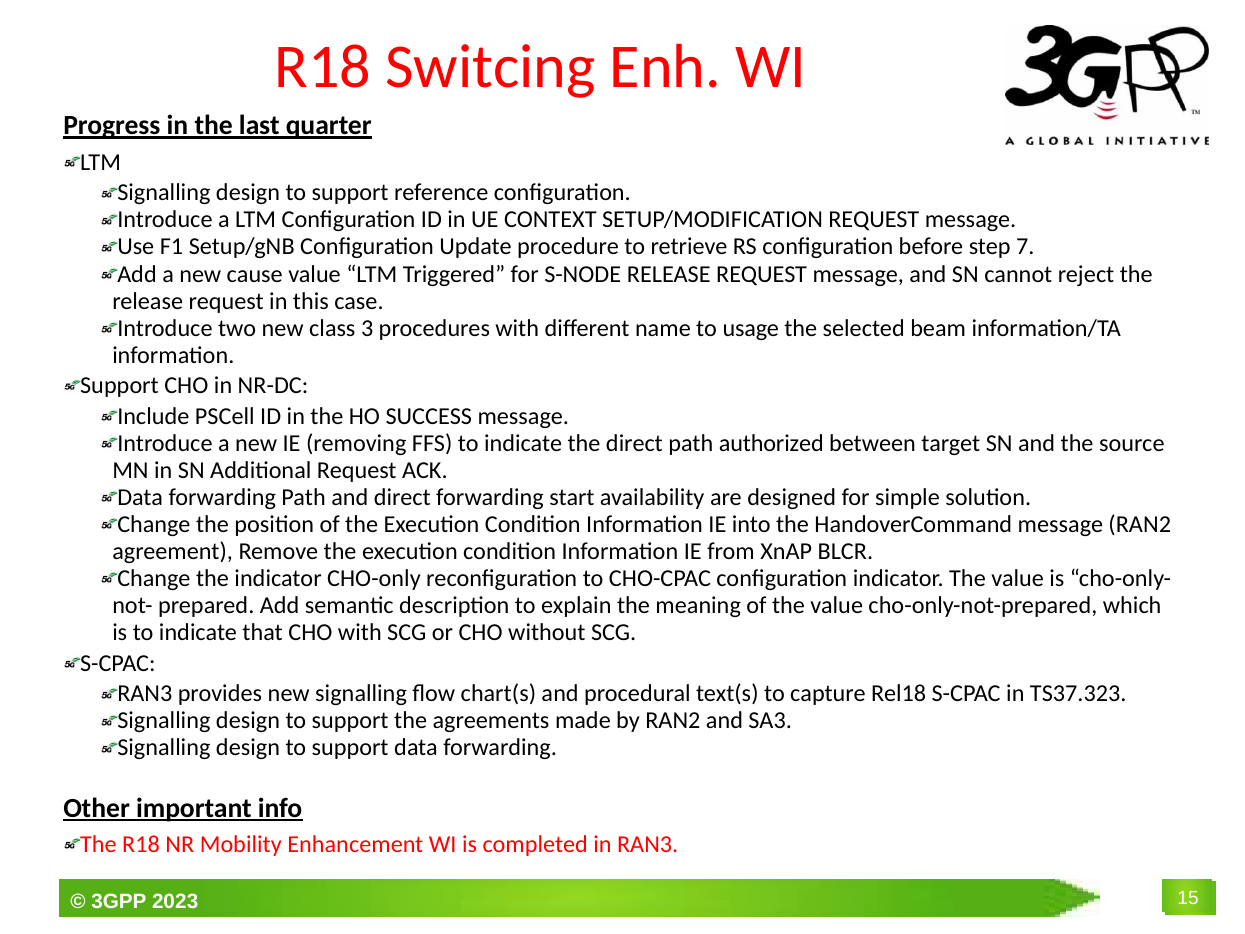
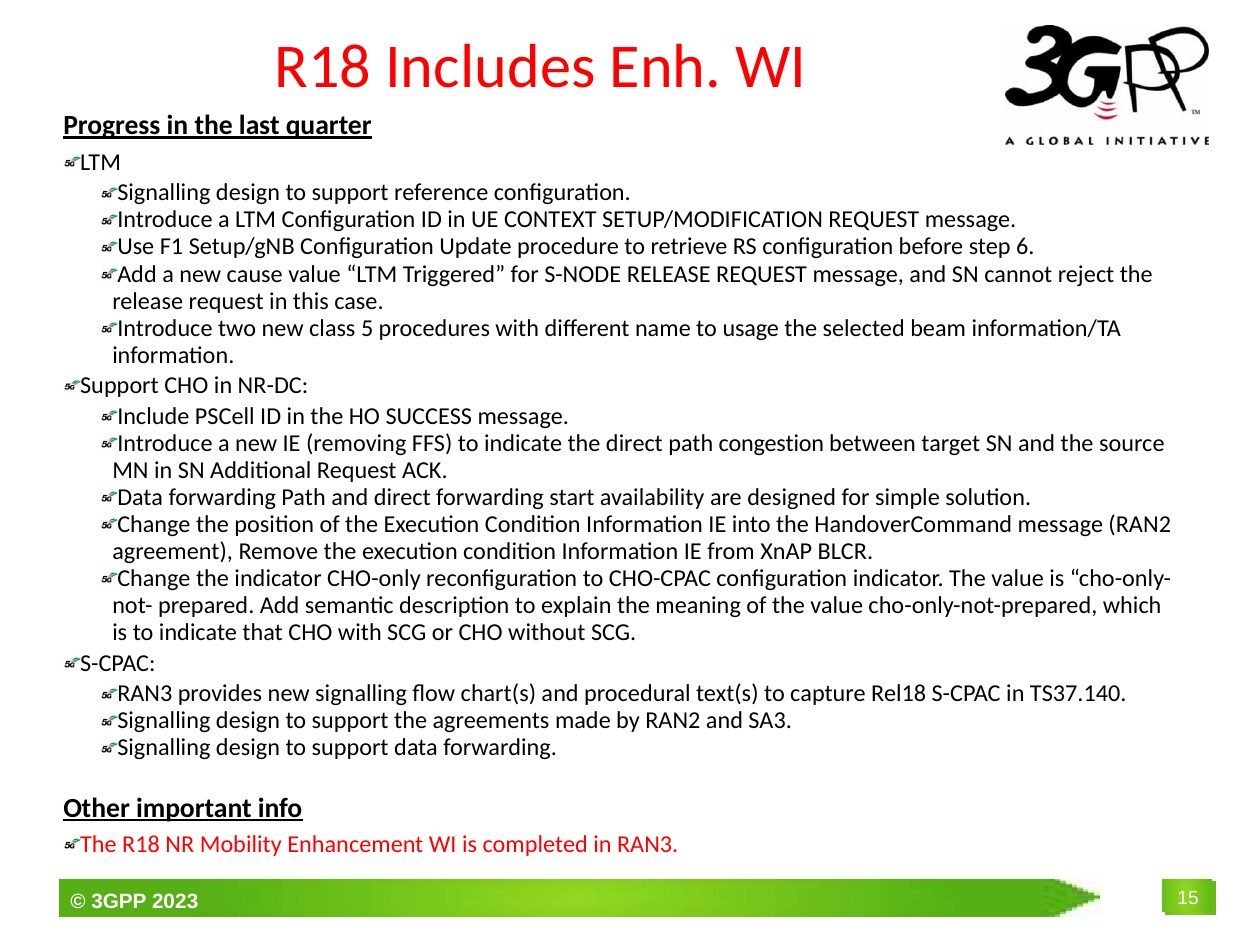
Switcing: Switcing -> Includes
7: 7 -> 6
3: 3 -> 5
authorized: authorized -> congestion
TS37.323: TS37.323 -> TS37.140
